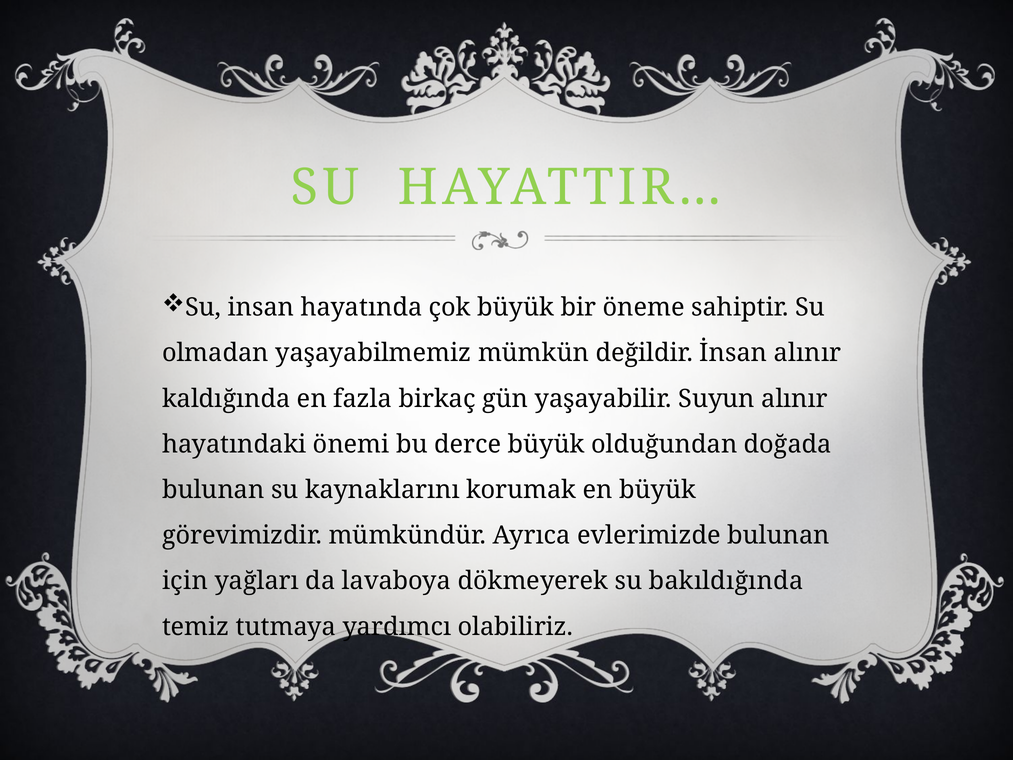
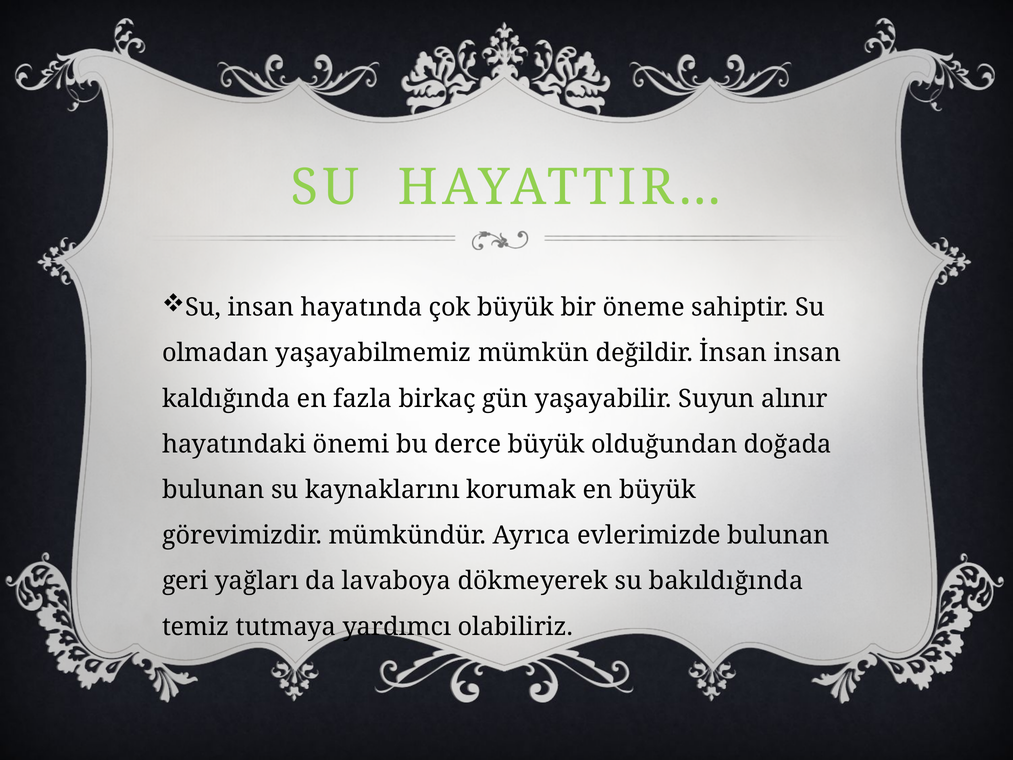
İnsan alınır: alınır -> insan
için: için -> geri
